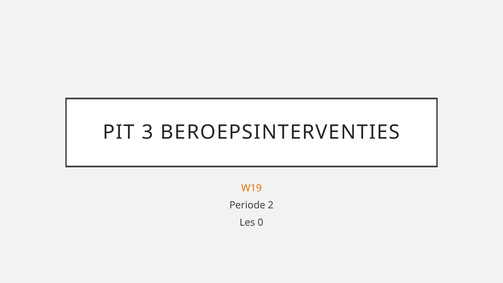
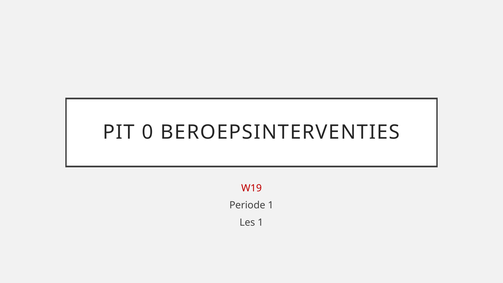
3: 3 -> 0
W19 colour: orange -> red
Periode 2: 2 -> 1
Les 0: 0 -> 1
